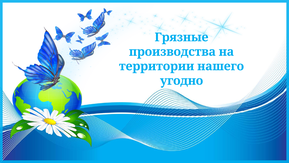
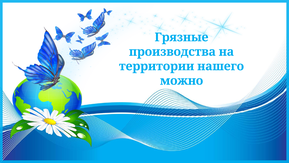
угодно: угодно -> можно
